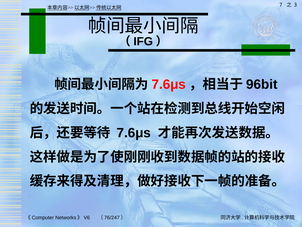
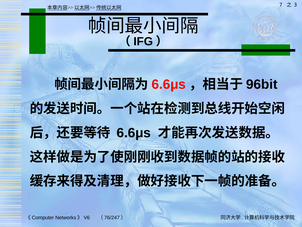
7.6μs at (169, 84): 7.6μs -> 6.6μs
7.6μs at (134, 133): 7.6μs -> 6.6μs
